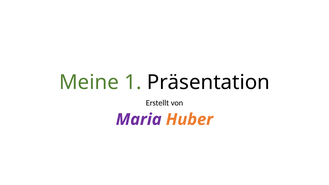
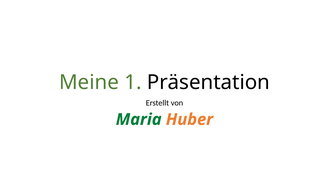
Maria colour: purple -> green
